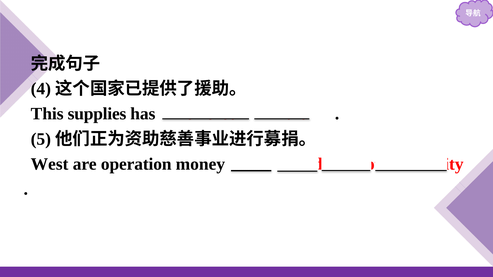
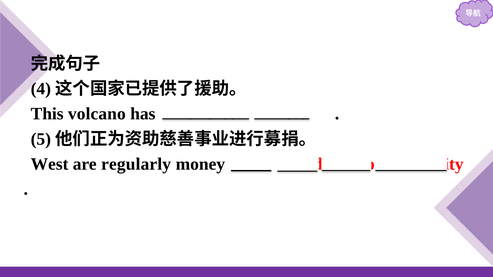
supplies: supplies -> volcano
operation: operation -> regularly
